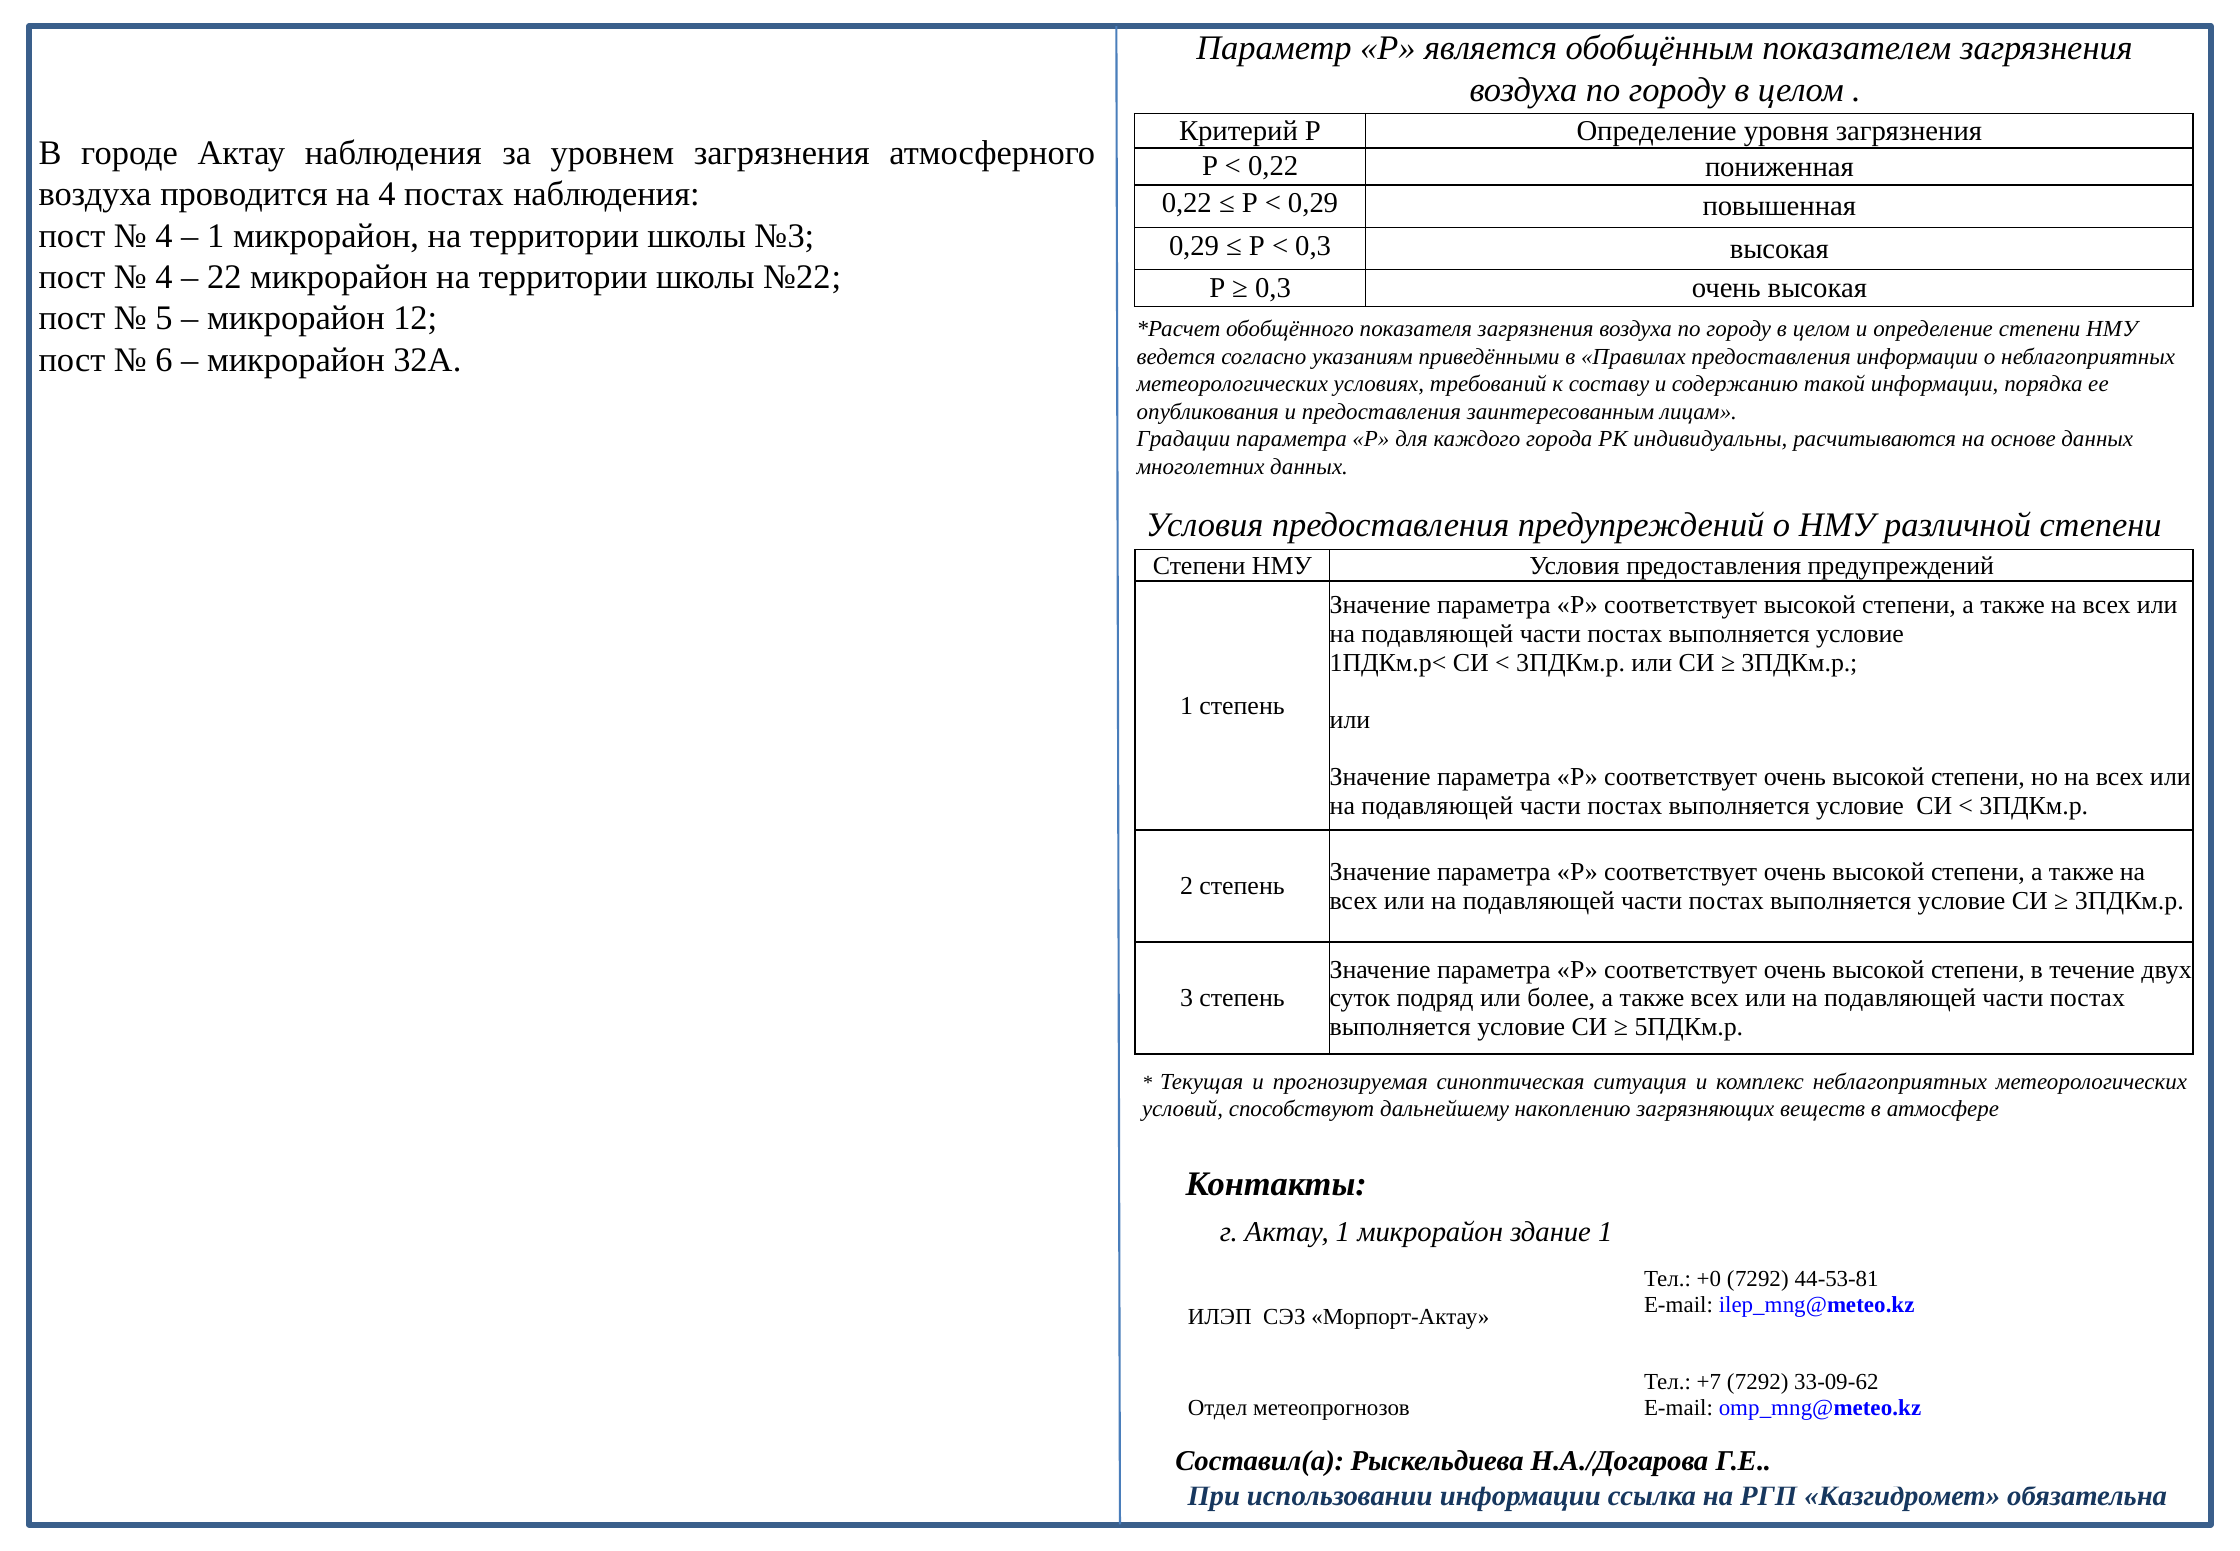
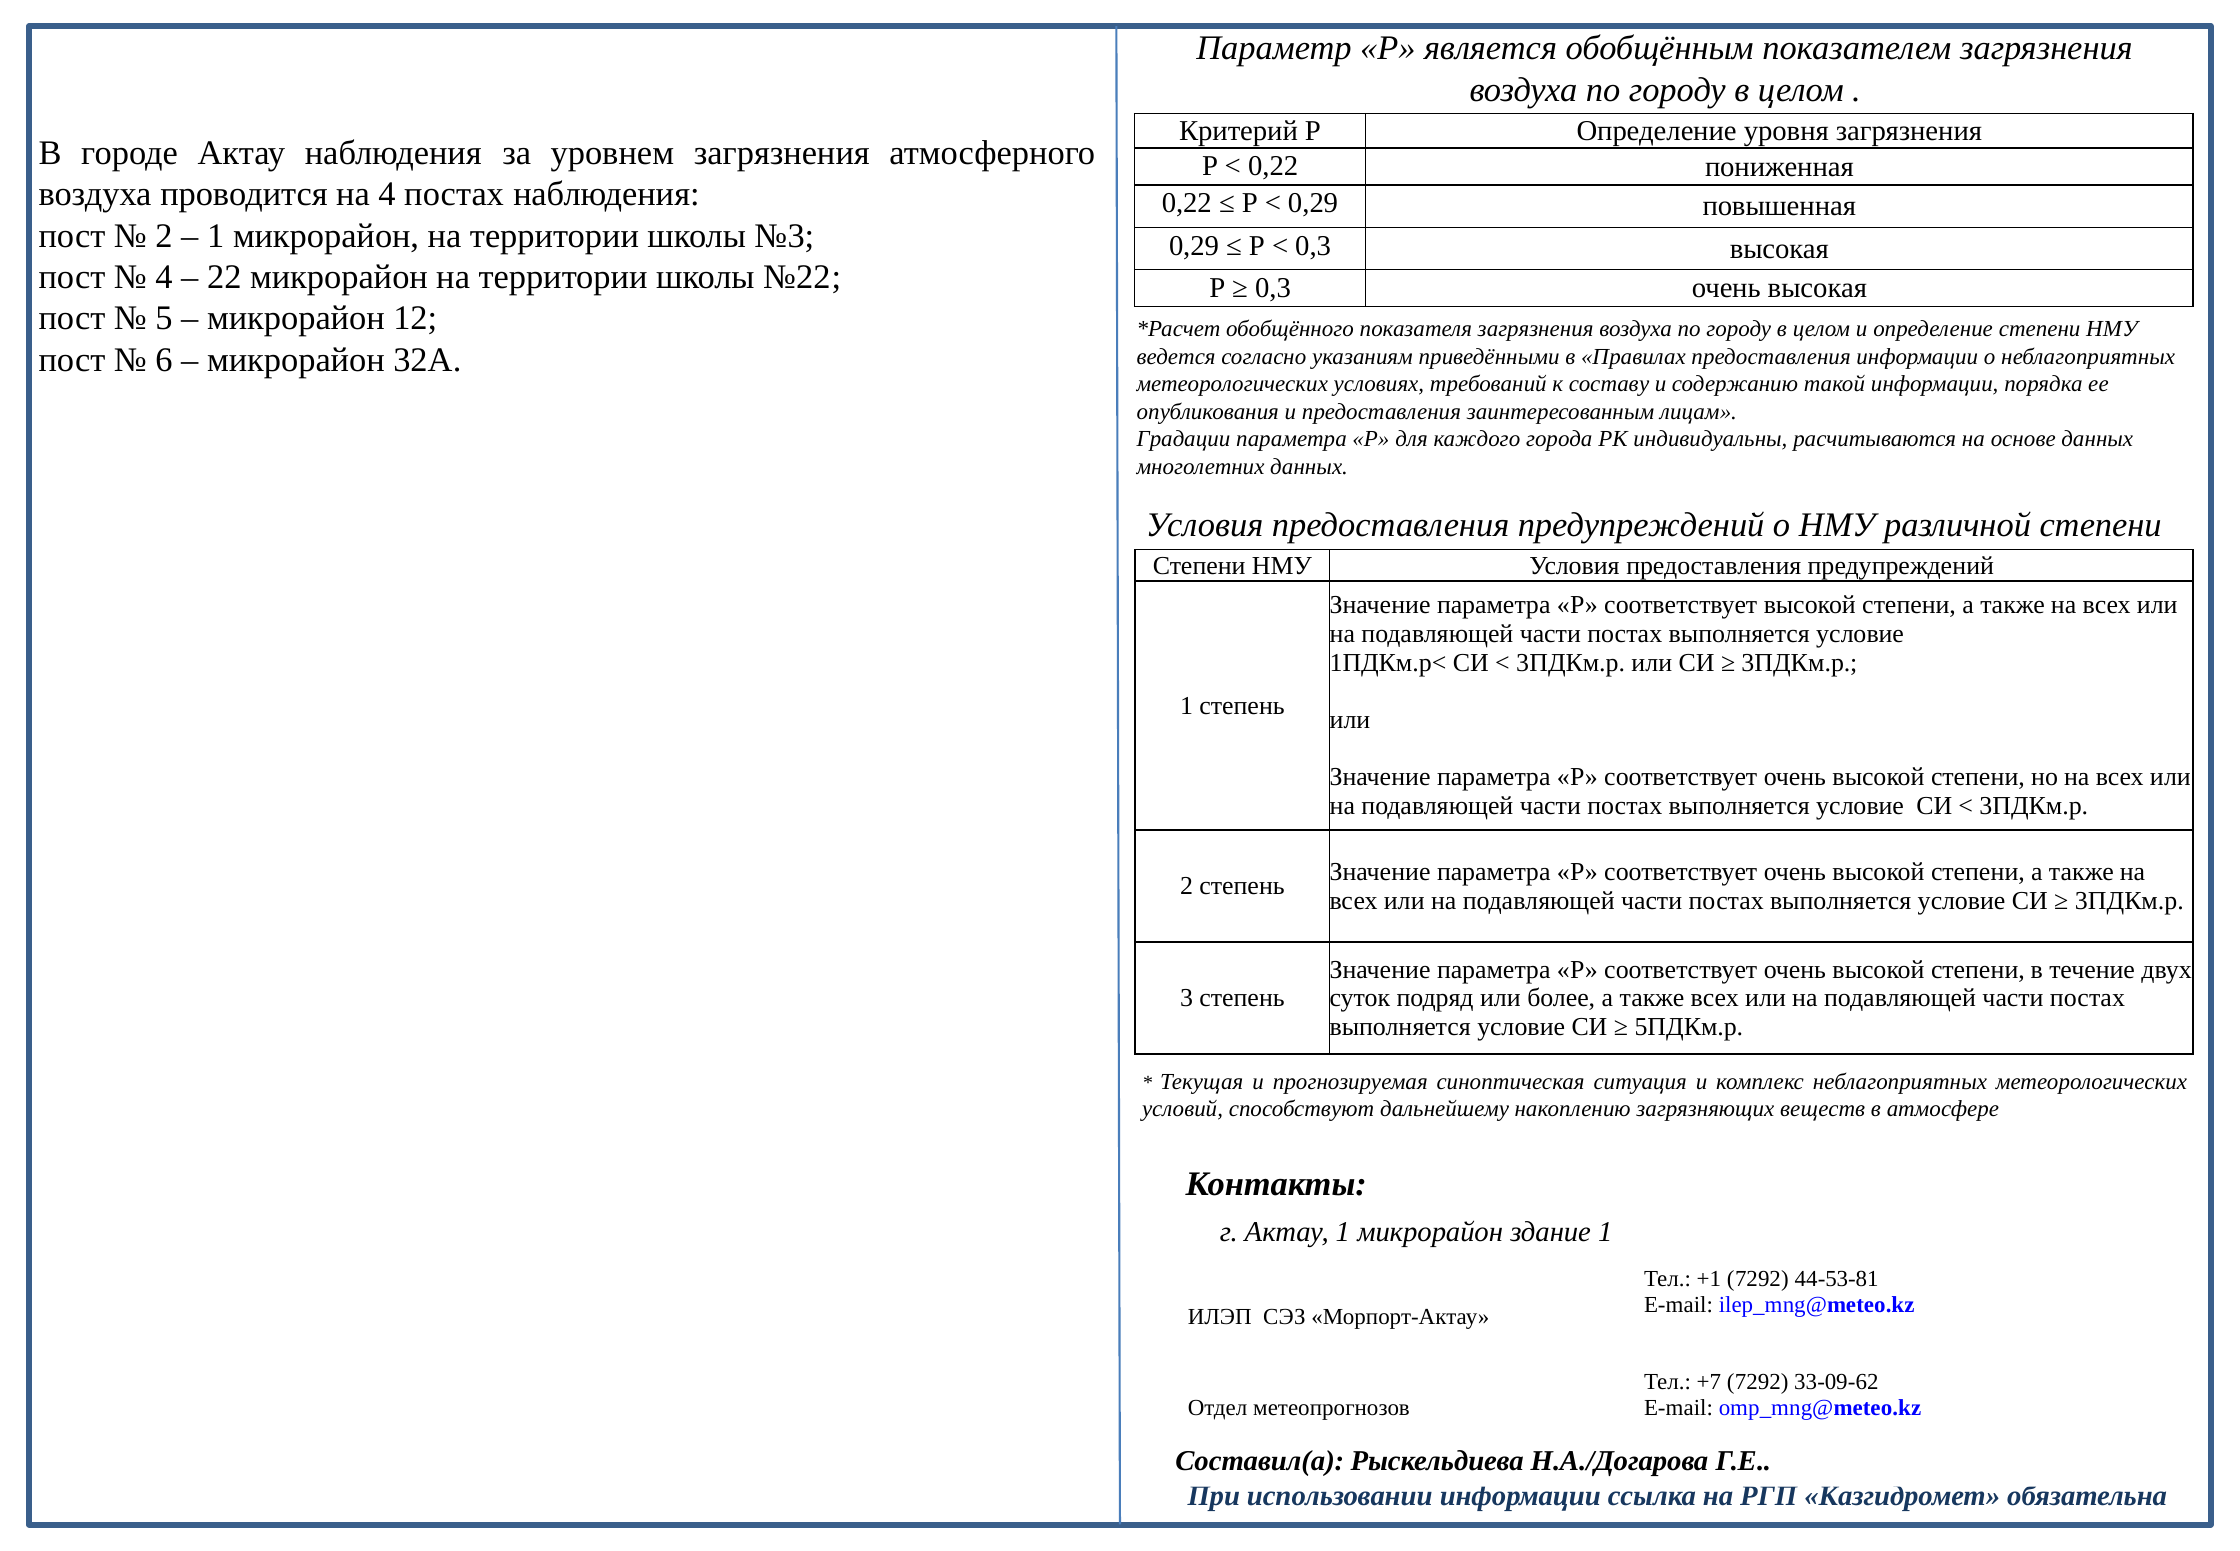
4 at (164, 236): 4 -> 2
+0: +0 -> +1
